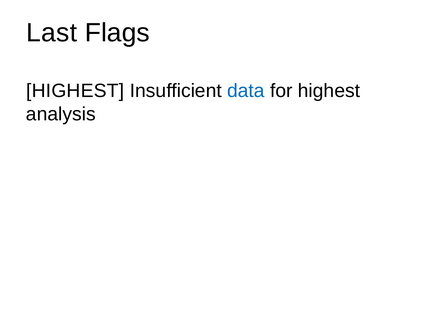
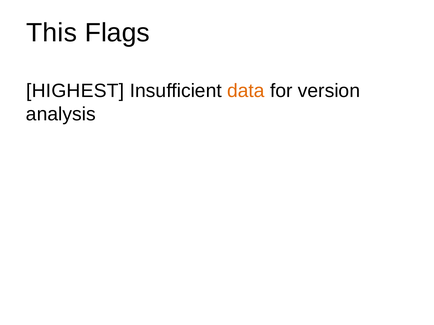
Last: Last -> This
data colour: blue -> orange
for highest: highest -> version
